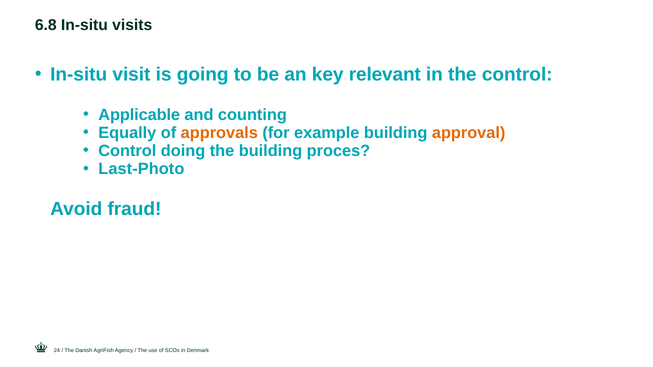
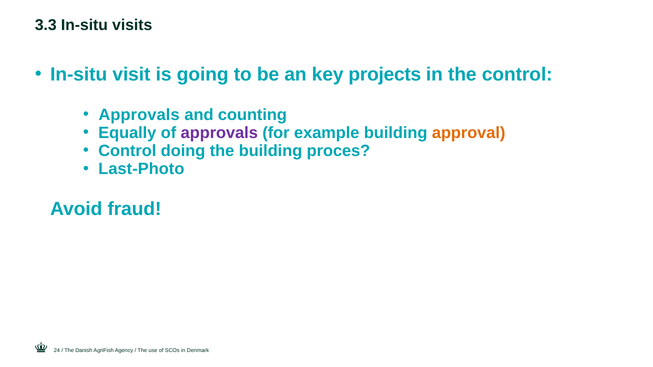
6.8: 6.8 -> 3.3
relevant: relevant -> projects
Applicable at (139, 115): Applicable -> Approvals
approvals at (219, 133) colour: orange -> purple
